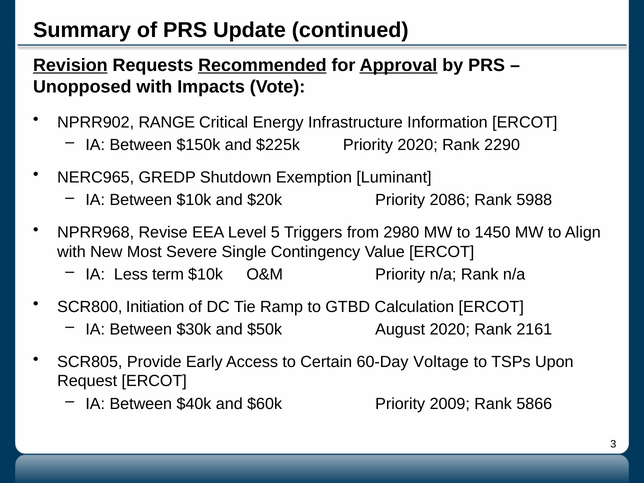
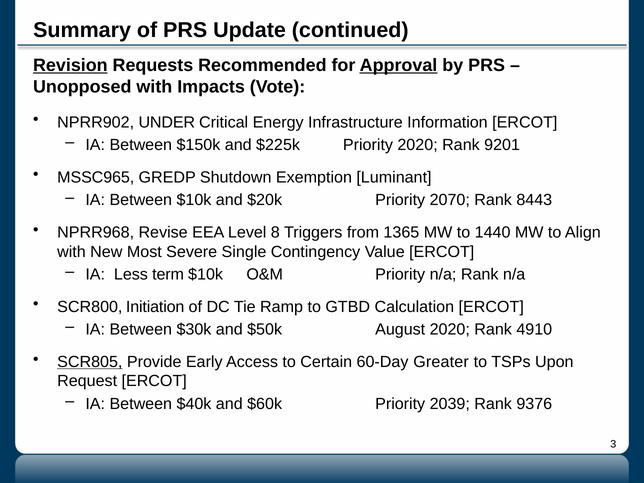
Recommended underline: present -> none
RANGE: RANGE -> UNDER
2290: 2290 -> 9201
NERC965: NERC965 -> MSSC965
2086: 2086 -> 2070
5988: 5988 -> 8443
5: 5 -> 8
2980: 2980 -> 1365
1450: 1450 -> 1440
2161: 2161 -> 4910
SCR805 underline: none -> present
Voltage: Voltage -> Greater
2009: 2009 -> 2039
5866: 5866 -> 9376
